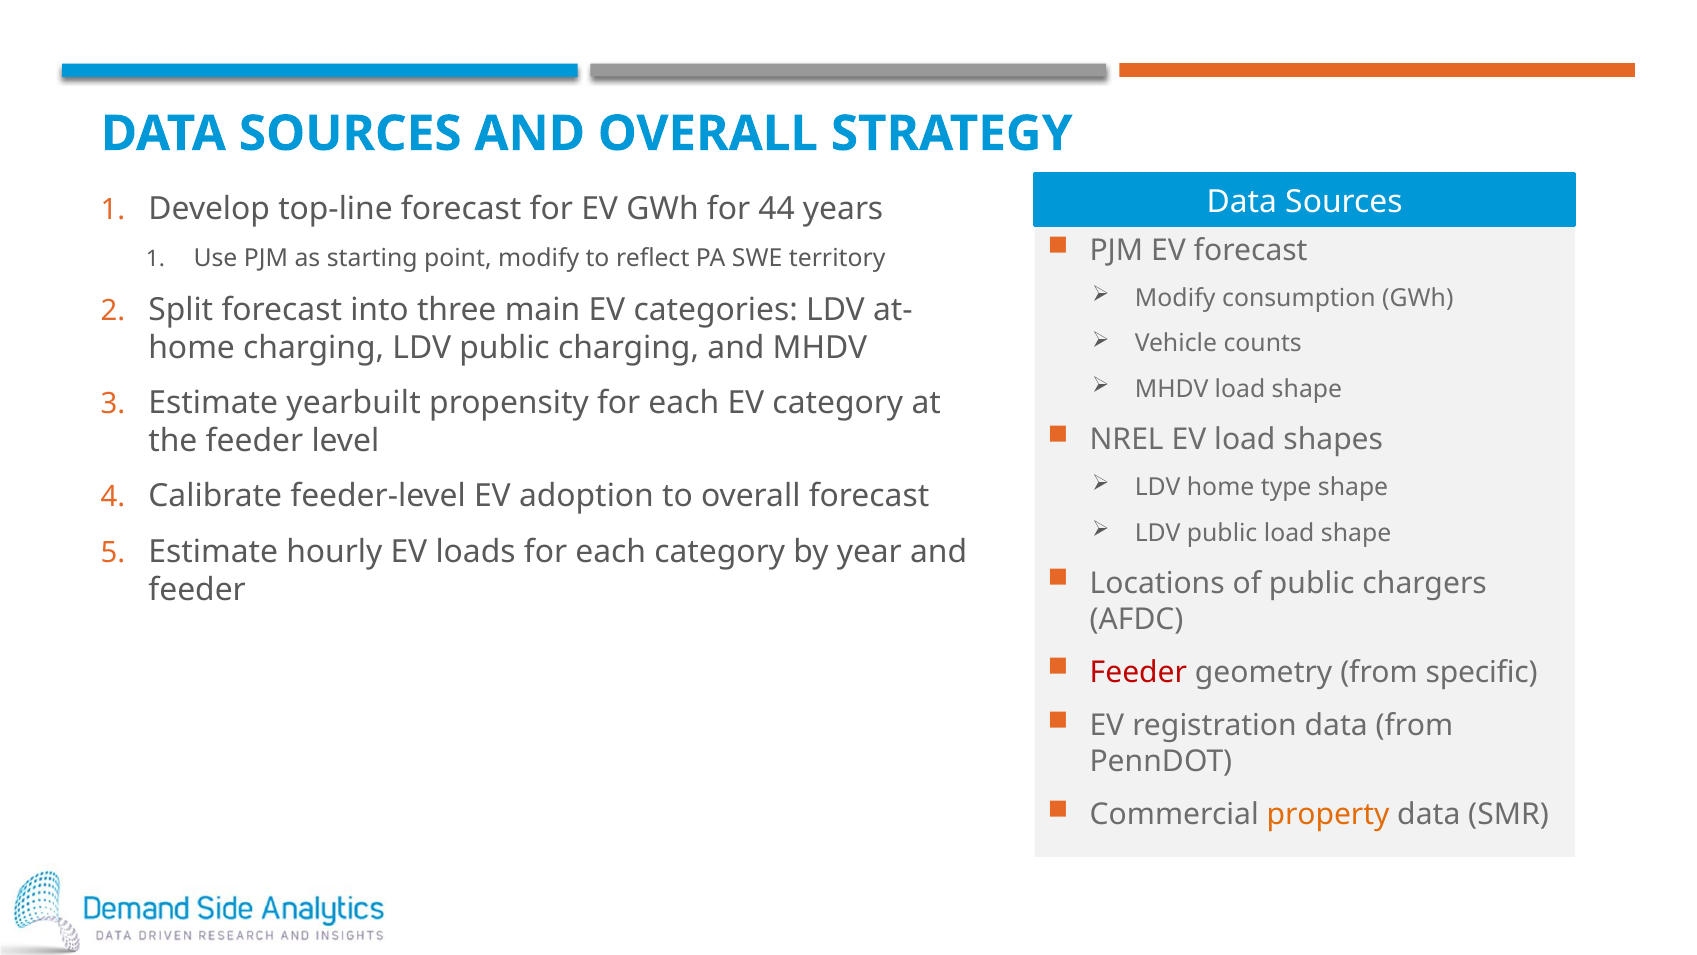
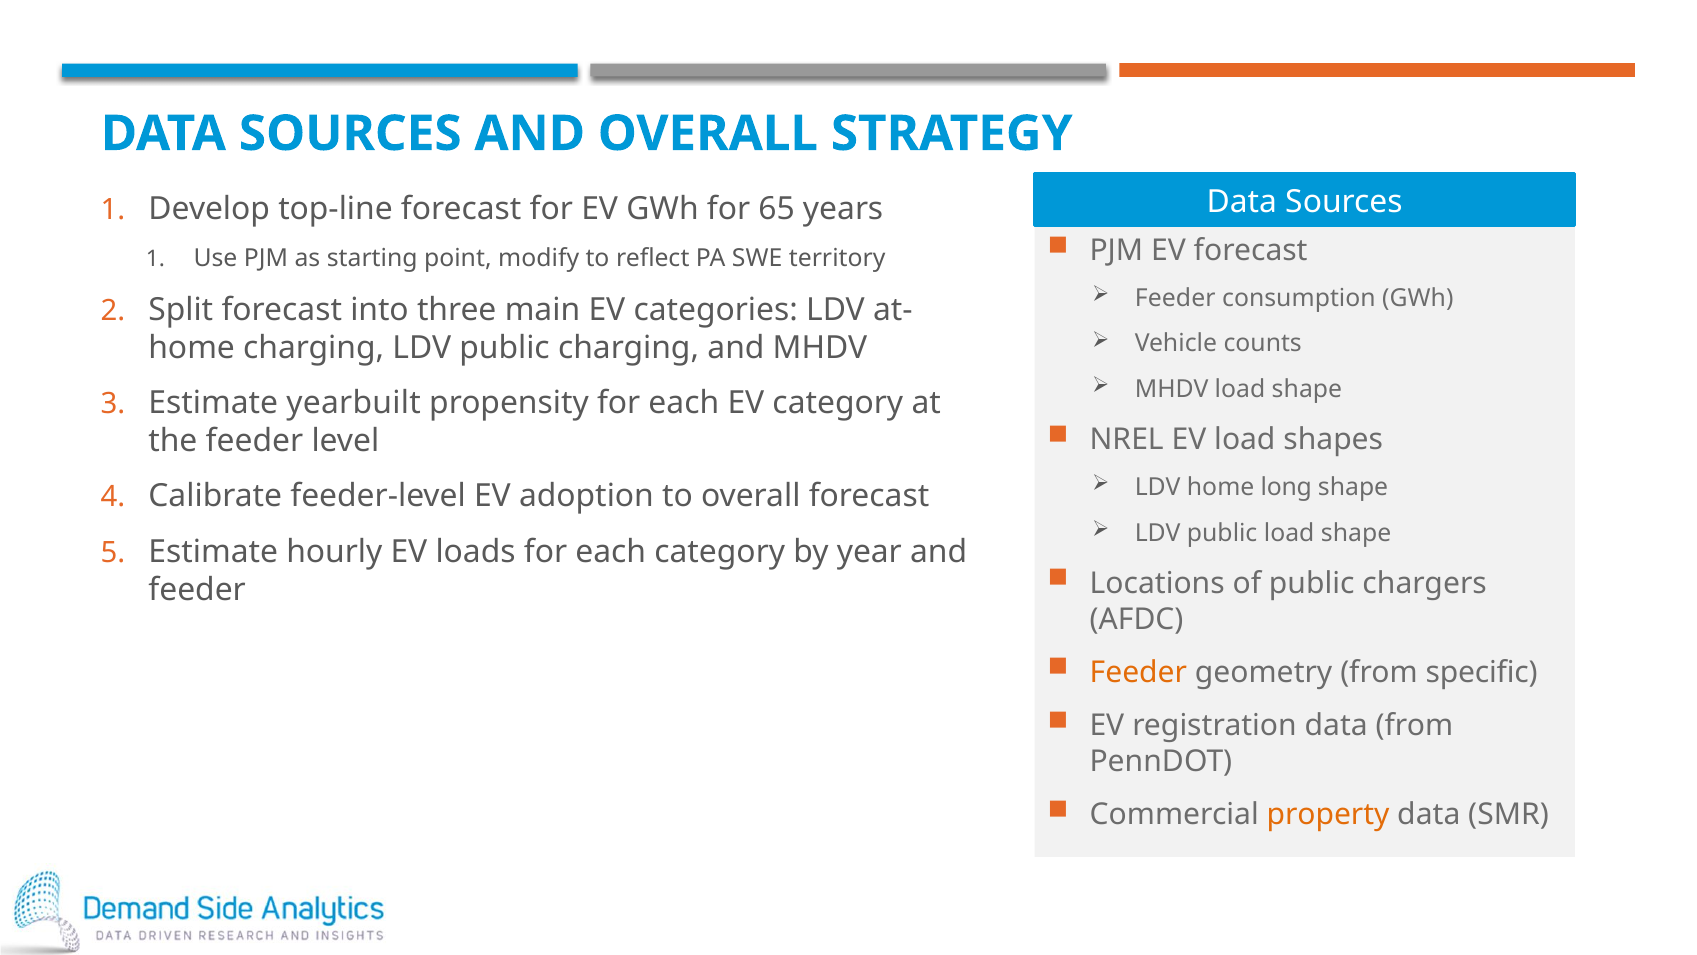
44: 44 -> 65
Modify at (1175, 298): Modify -> Feeder
type: type -> long
Feeder at (1138, 672) colour: red -> orange
